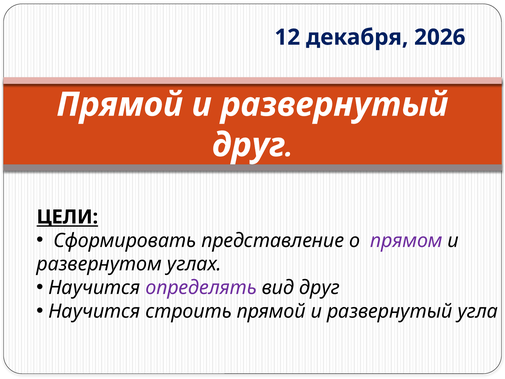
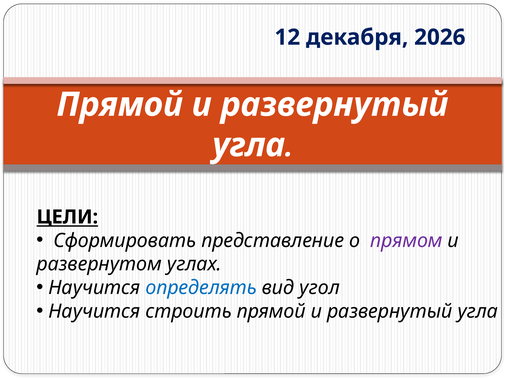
друг at (249, 145): друг -> угла
определять colour: purple -> blue
вид друг: друг -> угол
